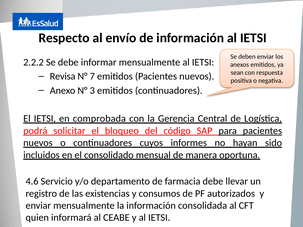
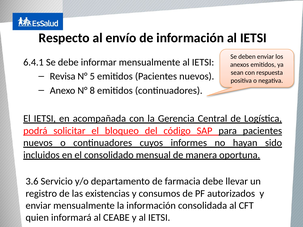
2.2.2: 2.2.2 -> 6.4.1
7: 7 -> 5
3: 3 -> 8
comprobada: comprobada -> acompañada
4.6: 4.6 -> 3.6
